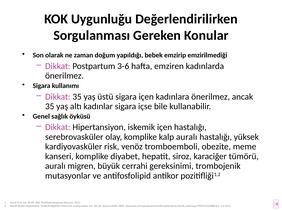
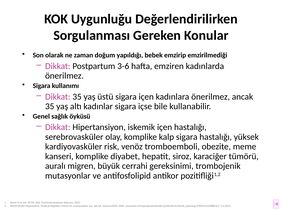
kalp auralı: auralı -> sigara
